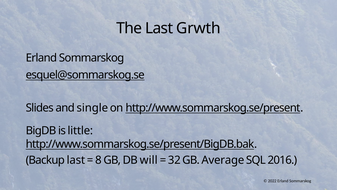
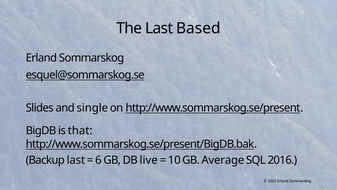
Grwth: Grwth -> Based
little: little -> that
8: 8 -> 6
will: will -> live
32: 32 -> 10
